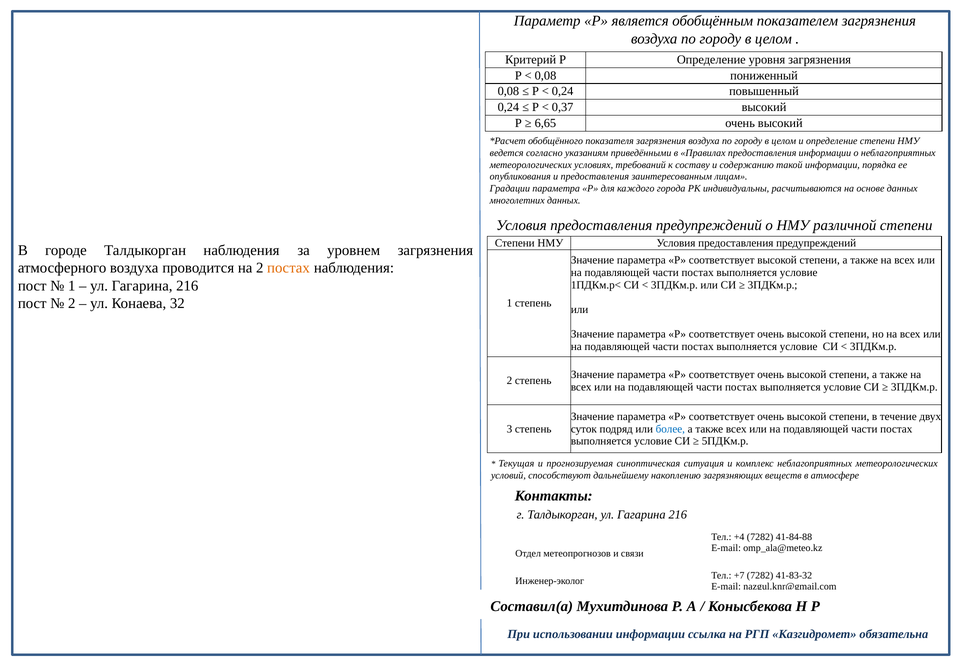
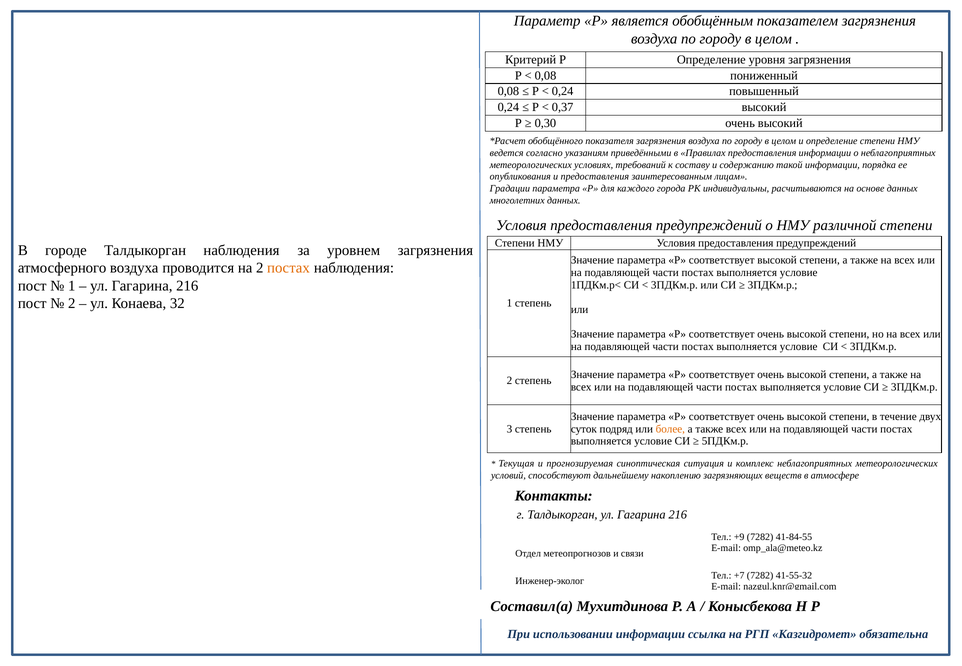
6,65: 6,65 -> 0,30
более colour: blue -> orange
+4: +4 -> +9
41-84-88: 41-84-88 -> 41-84-55
41-83-32: 41-83-32 -> 41-55-32
